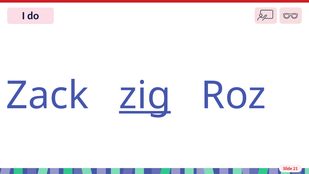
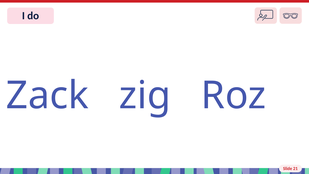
zig underline: present -> none
